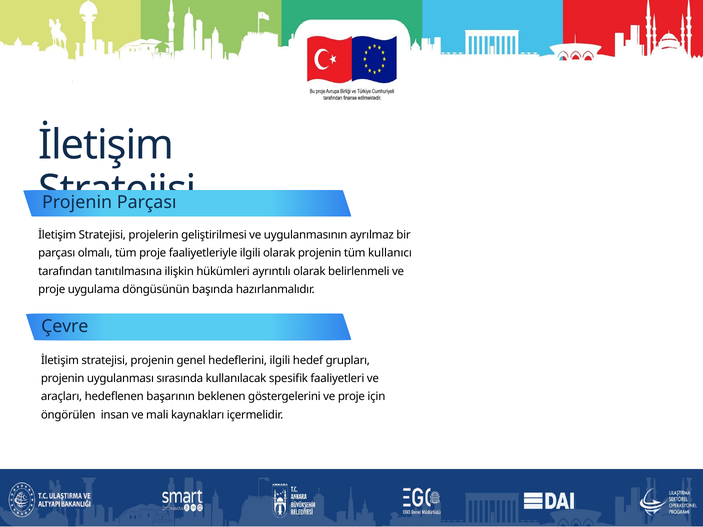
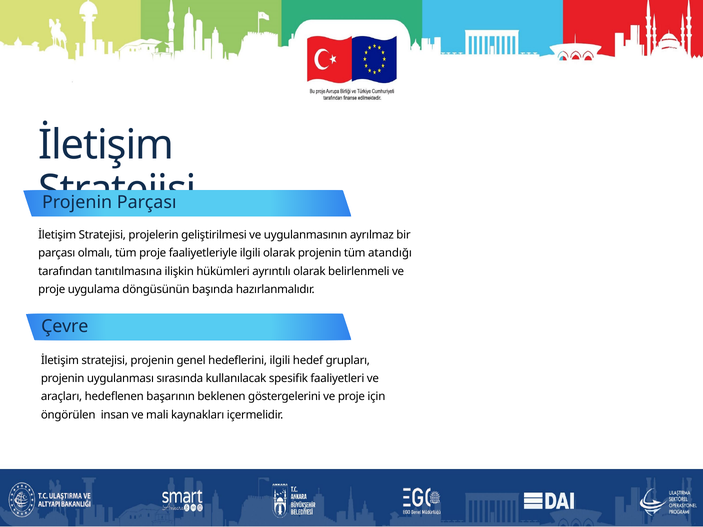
kullanıcı: kullanıcı -> atandığı
